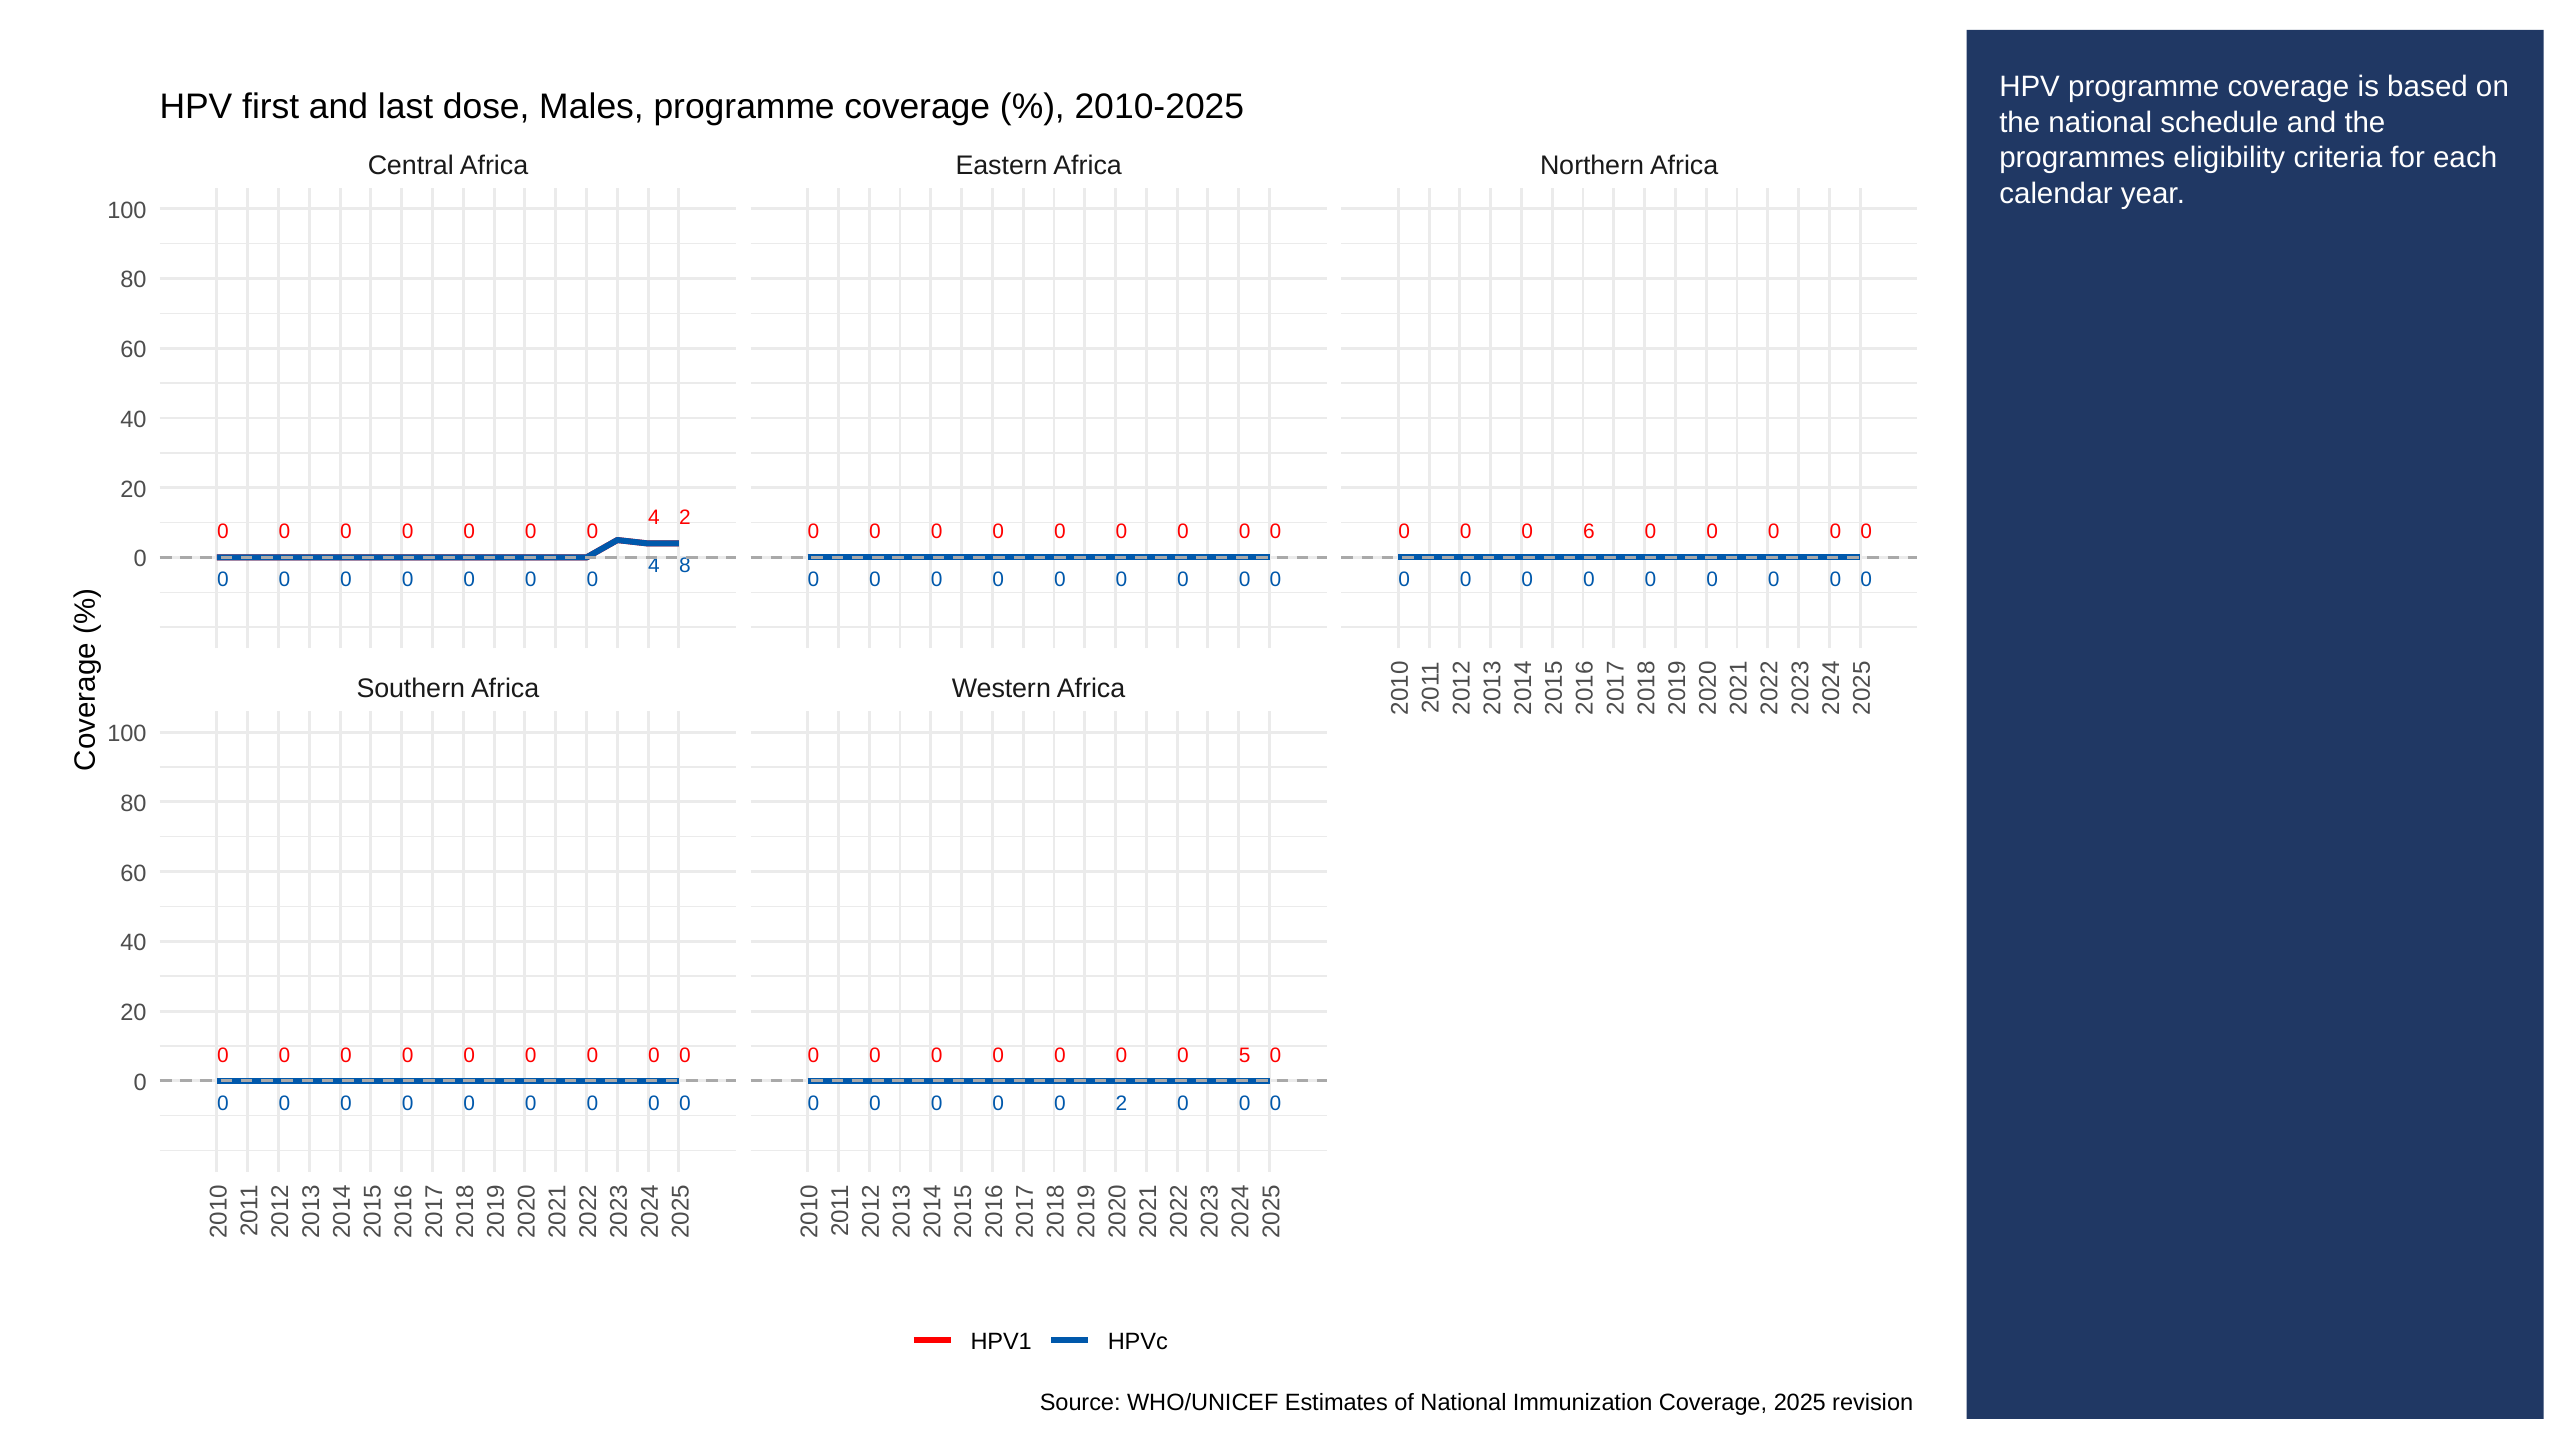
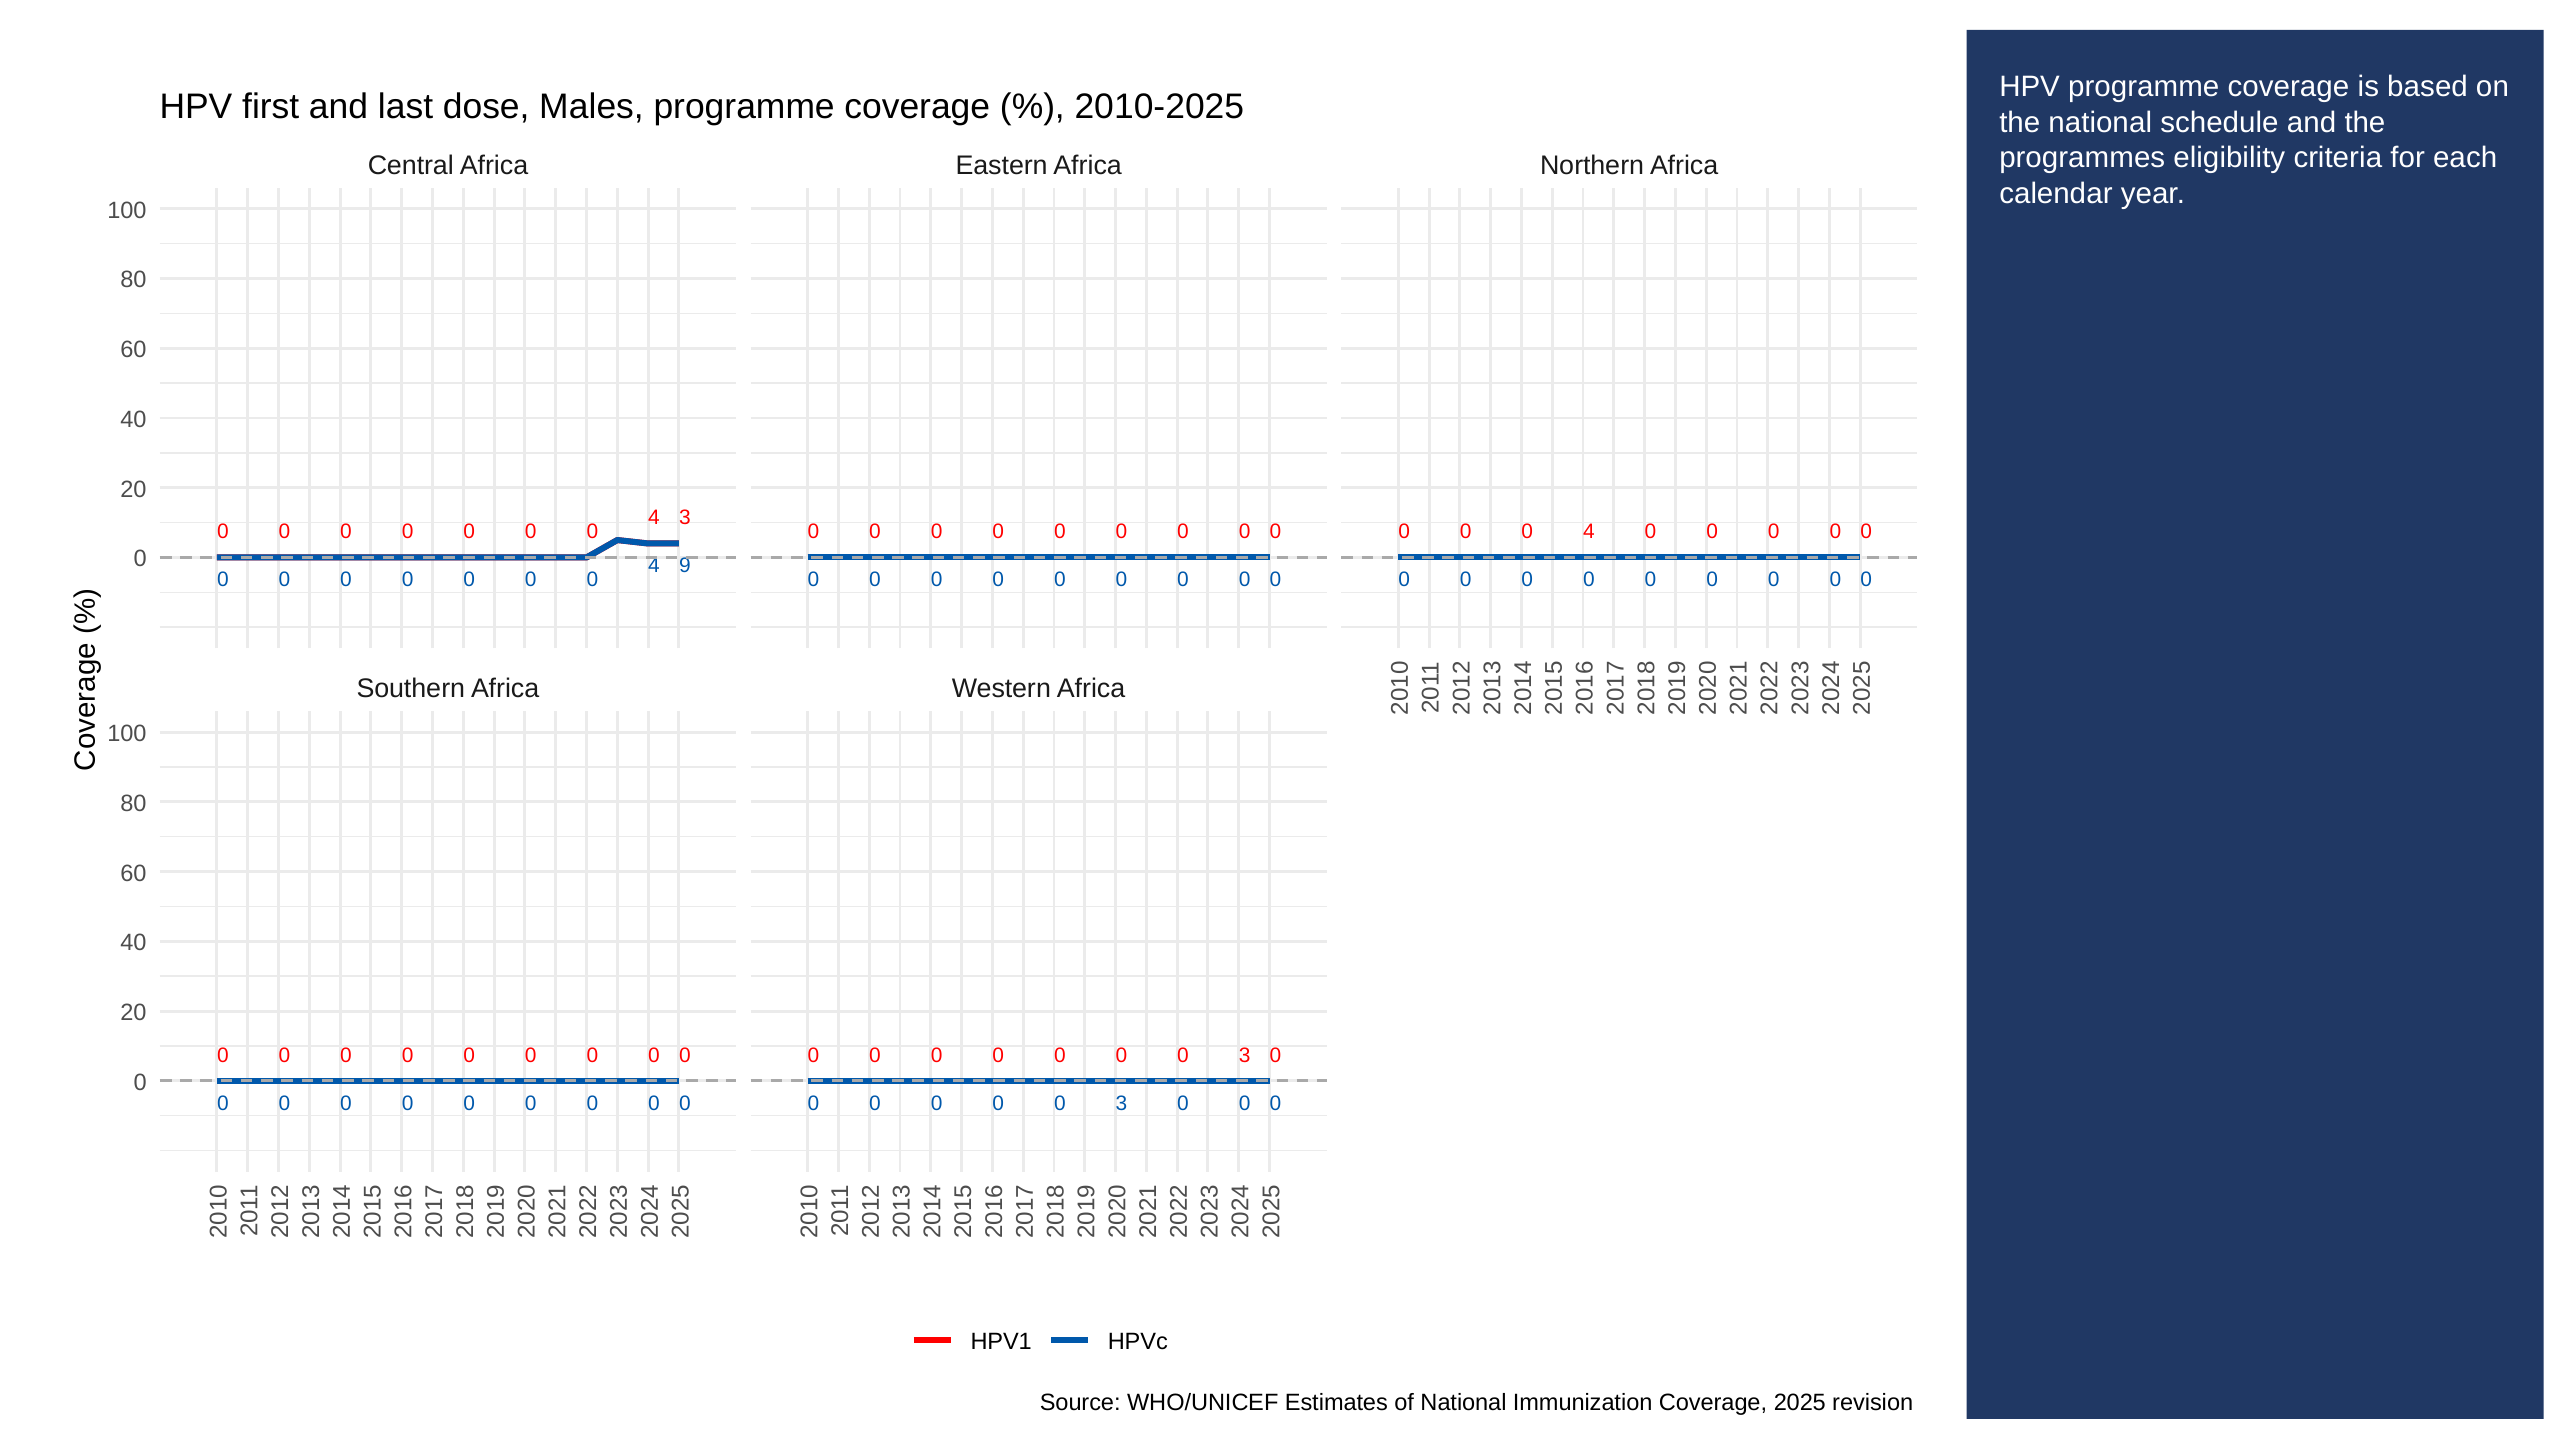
2 at (685, 518): 2 -> 3
6 at (1589, 532): 6 -> 4
4 8: 8 -> 9
5 at (1245, 1055): 5 -> 3
2 at (1121, 1103): 2 -> 3
